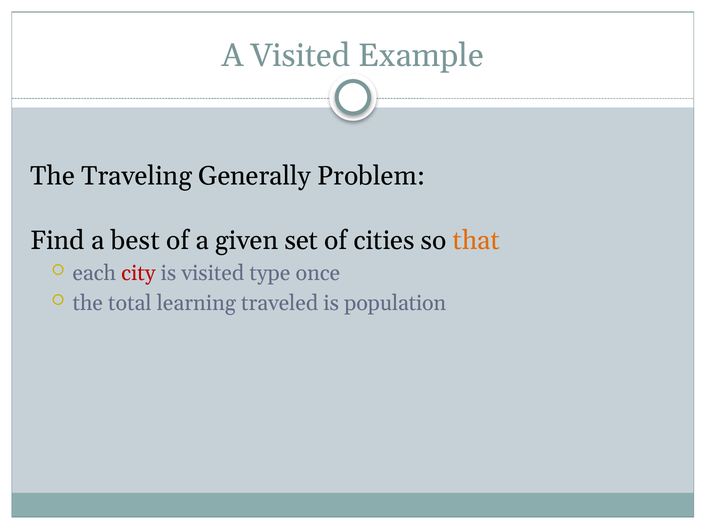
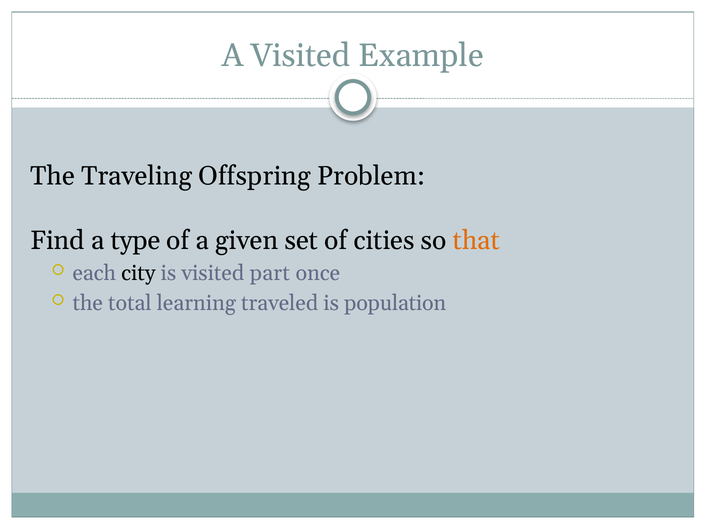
Generally: Generally -> Offspring
best: best -> type
city colour: red -> black
type: type -> part
